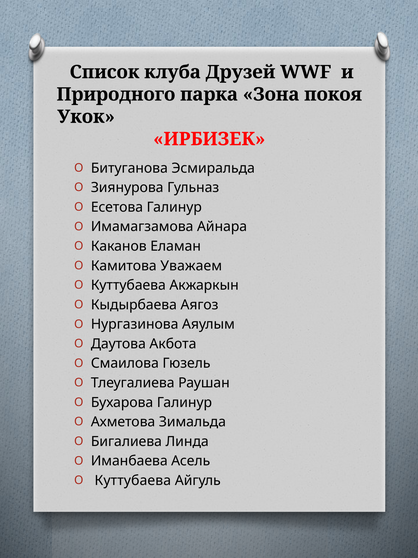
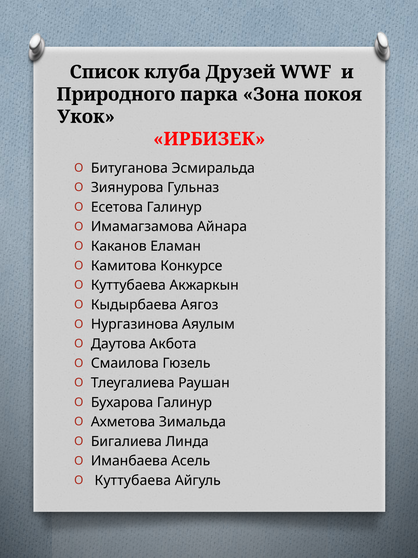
Уважаем: Уважаем -> Конкурсе
